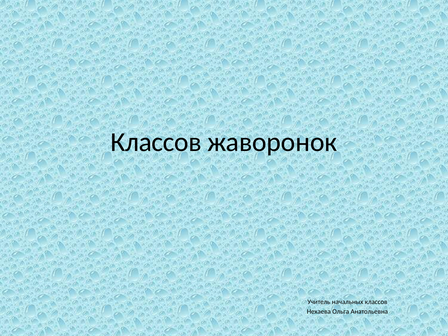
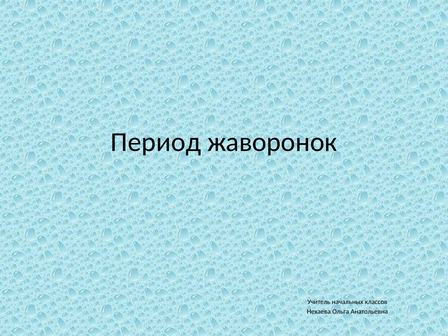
Классов at (156, 142): Классов -> Период
